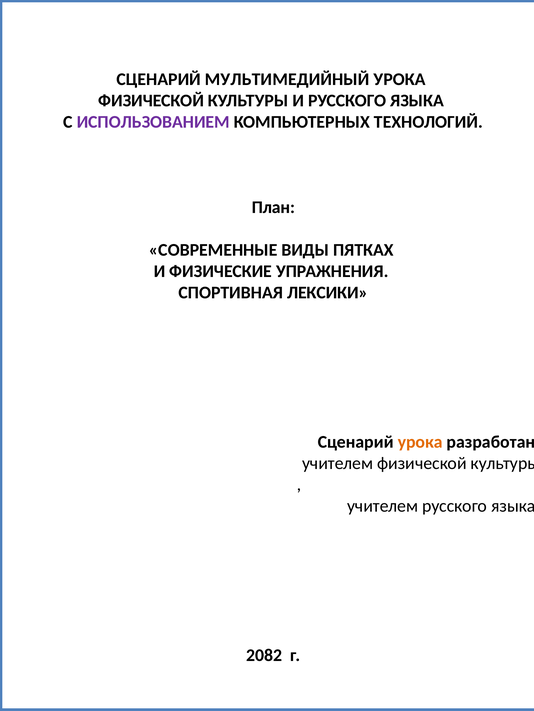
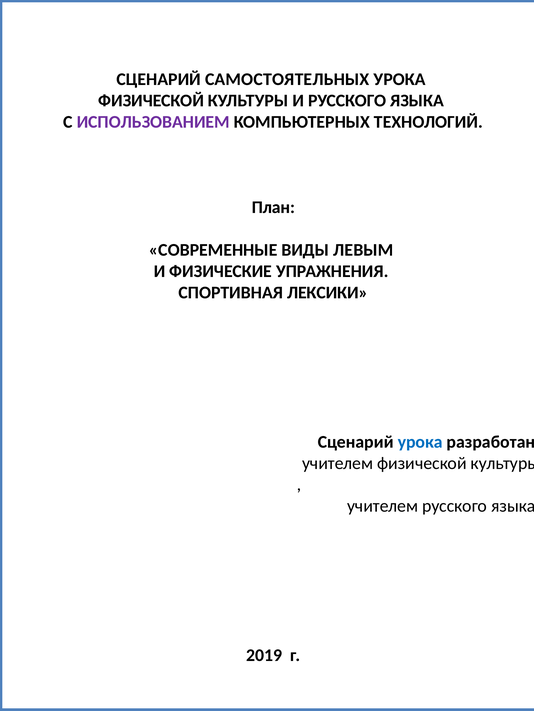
МУЛЬТИМЕДИЙНЫЙ: МУЛЬТИМЕДИЙНЫЙ -> САМОСТОЯТЕЛЬНЫХ
ПЯТКАХ: ПЯТКАХ -> ЛЕВЫМ
урока at (420, 443) colour: orange -> blue
2082: 2082 -> 2019
